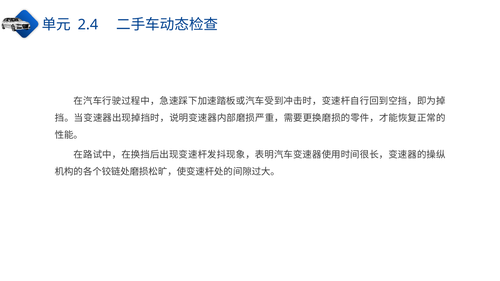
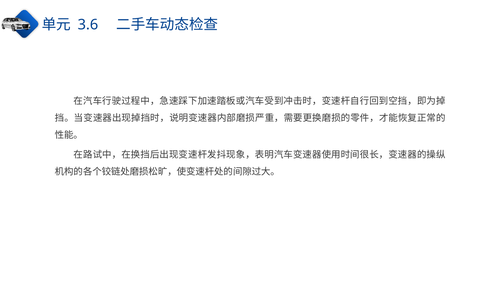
2.4: 2.4 -> 3.6
